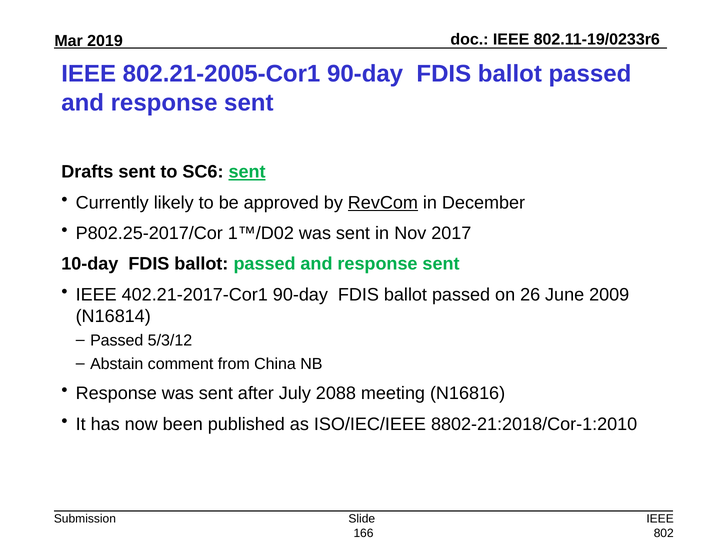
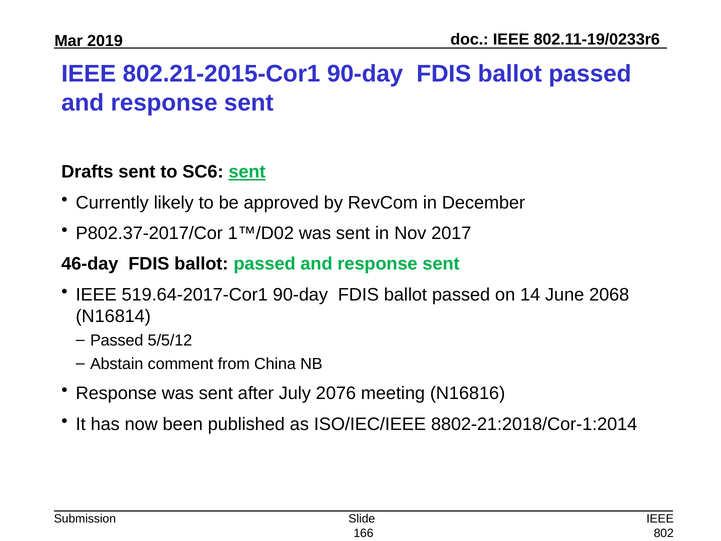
802.21-2005-Cor1: 802.21-2005-Cor1 -> 802.21-2015-Cor1
RevCom underline: present -> none
P802.25-2017/Cor: P802.25-2017/Cor -> P802.37-2017/Cor
10-day: 10-day -> 46-day
402.21-2017-Cor1: 402.21-2017-Cor1 -> 519.64-2017-Cor1
26: 26 -> 14
2009: 2009 -> 2068
5/3/12: 5/3/12 -> 5/5/12
2088: 2088 -> 2076
8802-21:2018/Cor-1:2010: 8802-21:2018/Cor-1:2010 -> 8802-21:2018/Cor-1:2014
